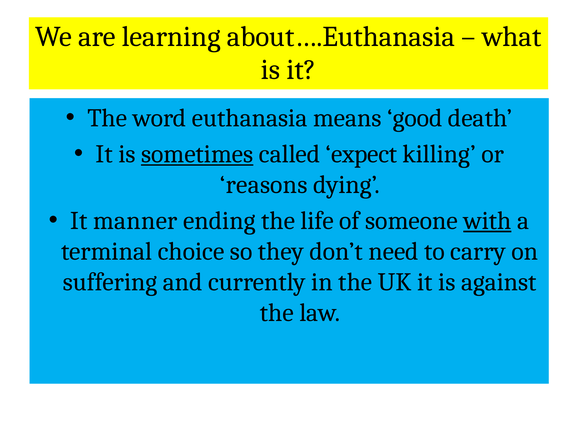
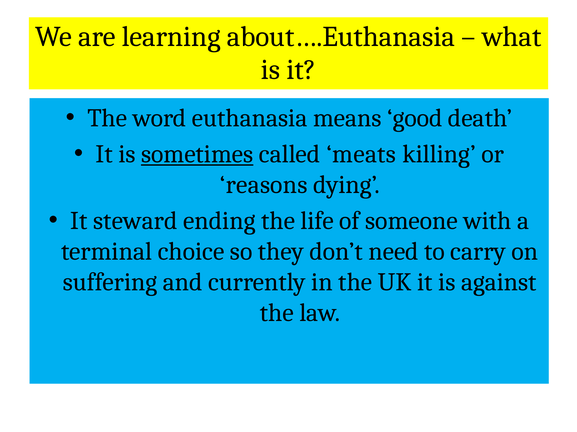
expect: expect -> meats
manner: manner -> steward
with underline: present -> none
